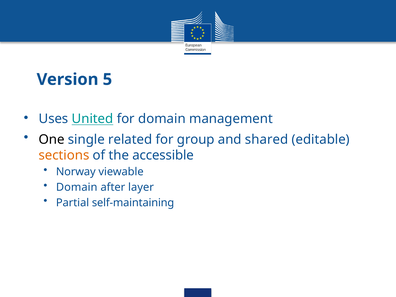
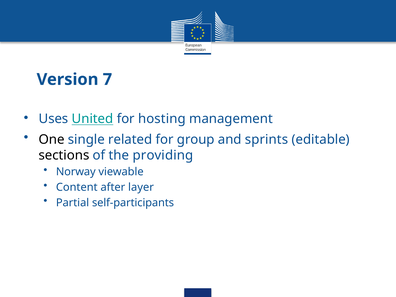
5: 5 -> 7
for domain: domain -> hosting
shared: shared -> sprints
sections colour: orange -> black
accessible: accessible -> providing
Domain at (77, 187): Domain -> Content
self-maintaining: self-maintaining -> self-participants
